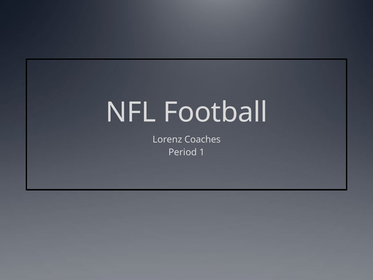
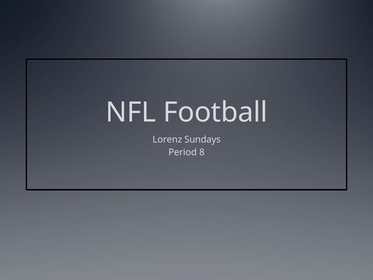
Coaches: Coaches -> Sundays
1: 1 -> 8
